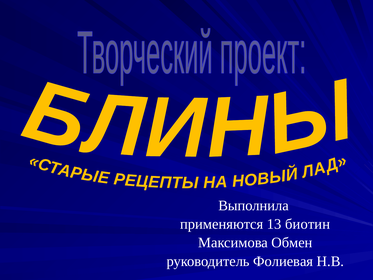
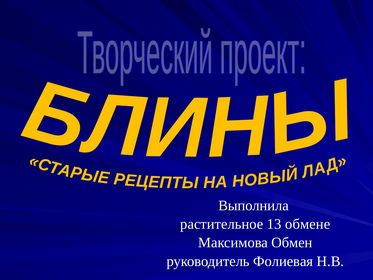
применяются: применяются -> растительное
биотин: биотин -> обмене
